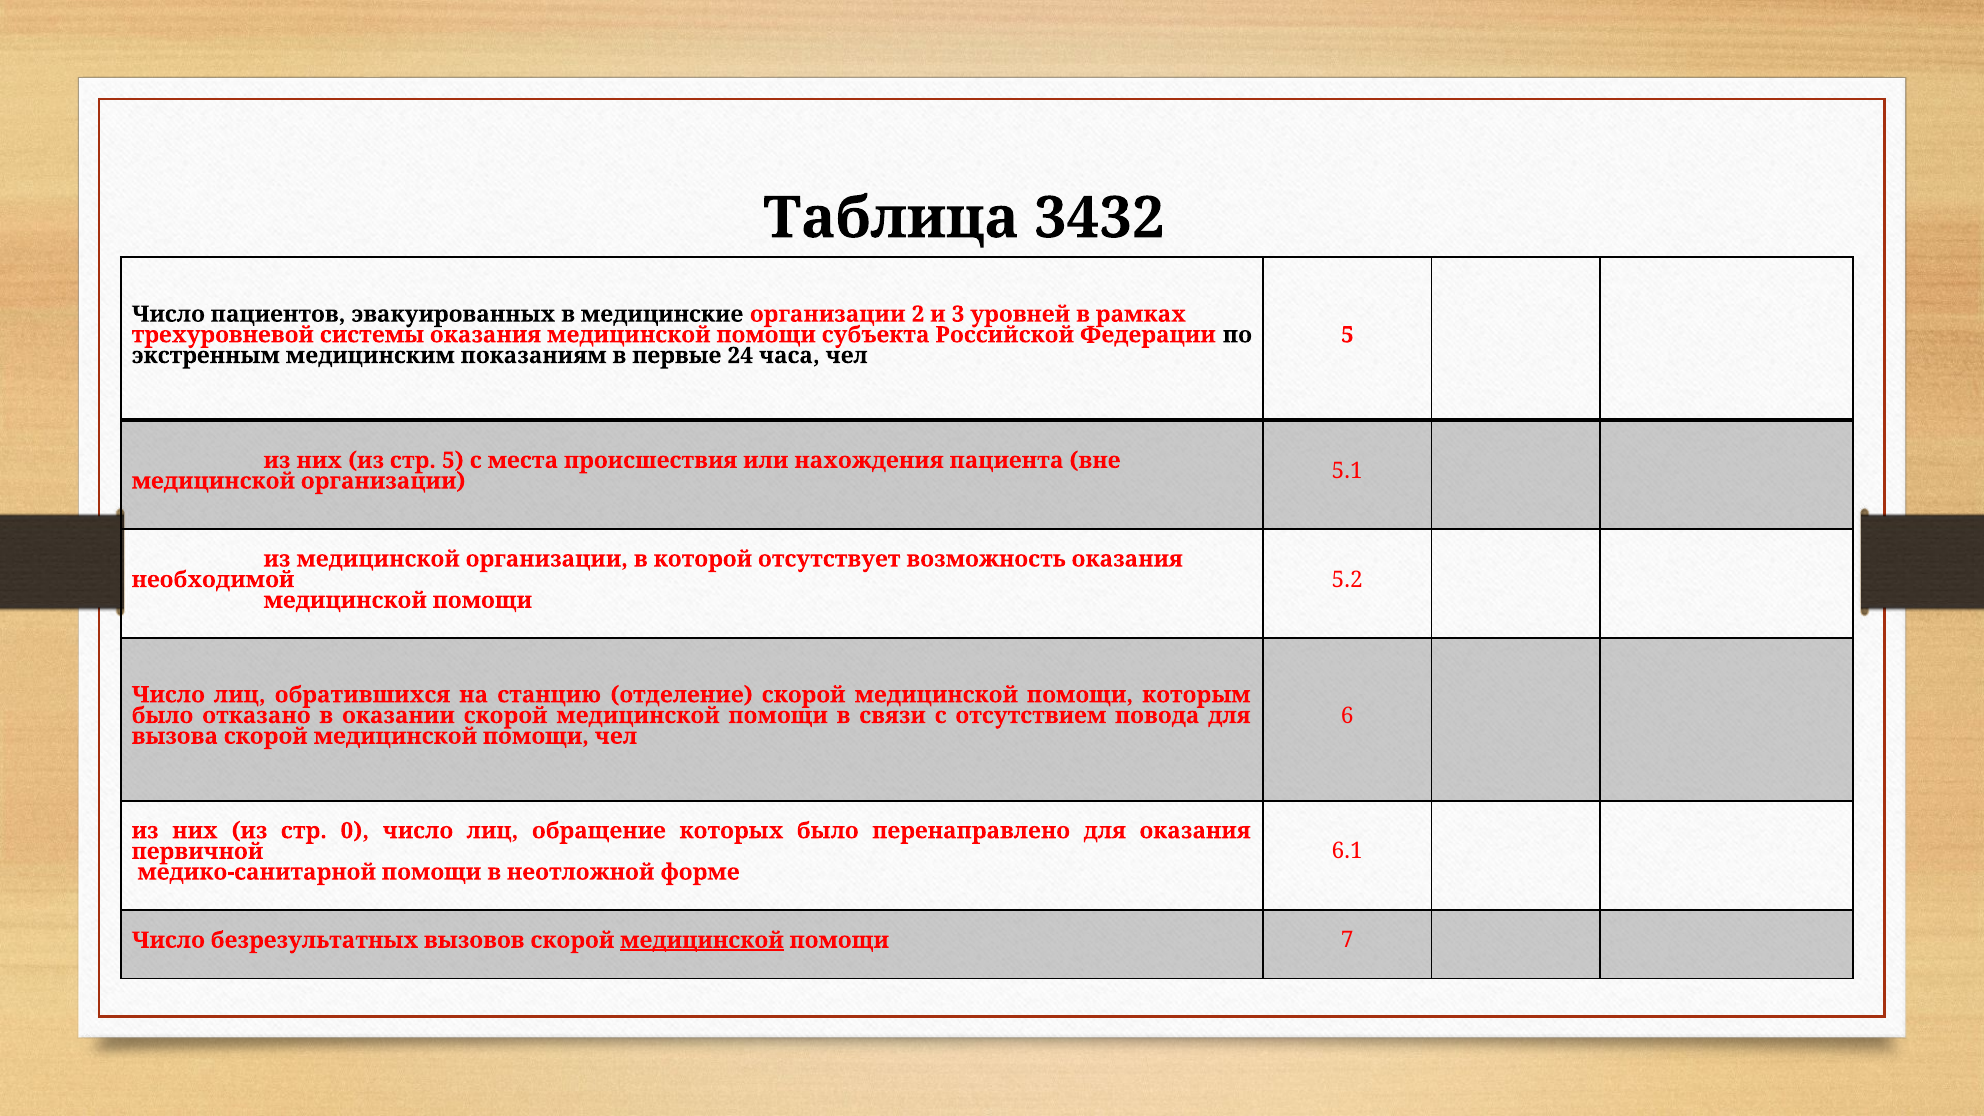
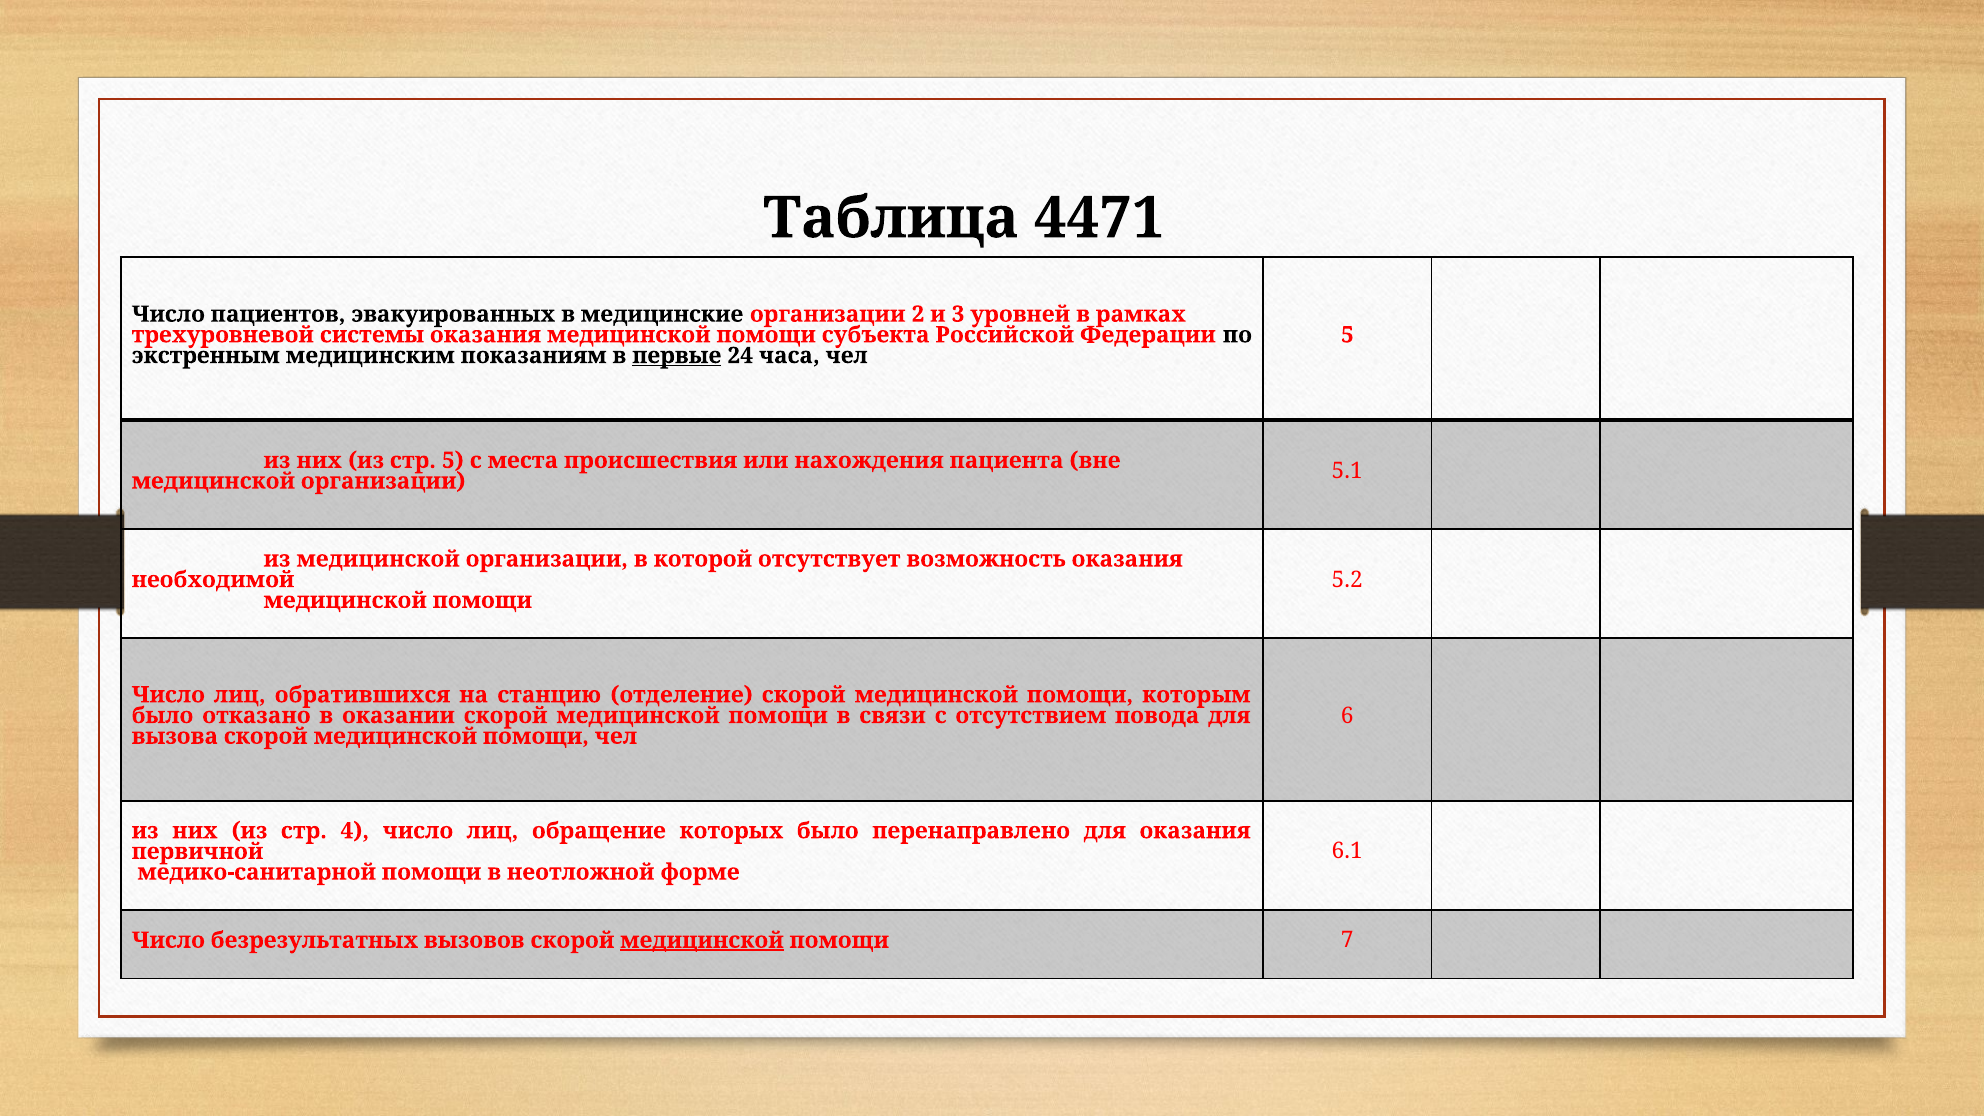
3432: 3432 -> 4471
первые underline: none -> present
0: 0 -> 4
